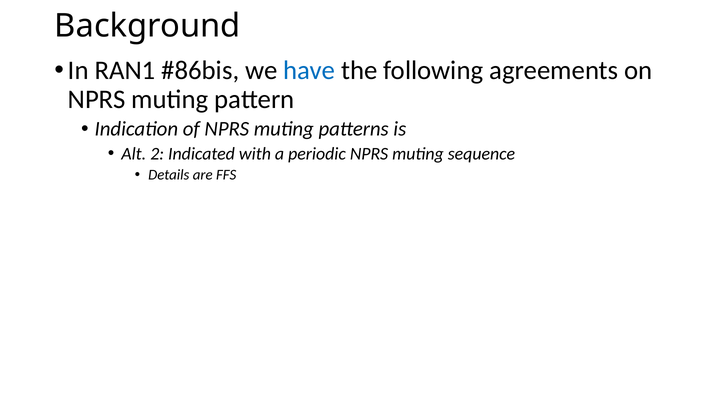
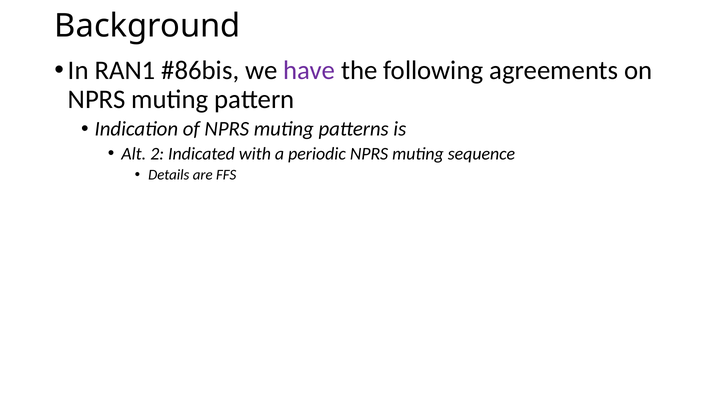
have colour: blue -> purple
